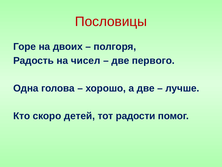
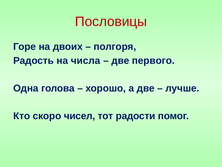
чисел: чисел -> числа
детей: детей -> чисел
